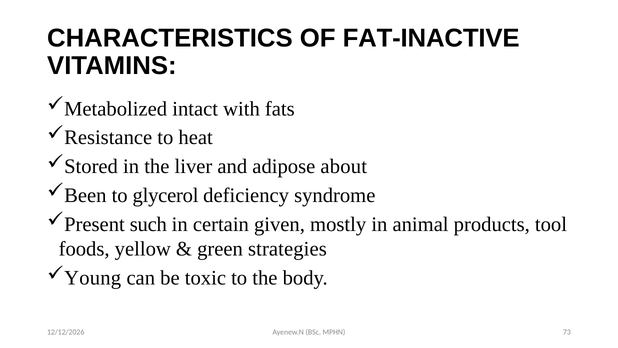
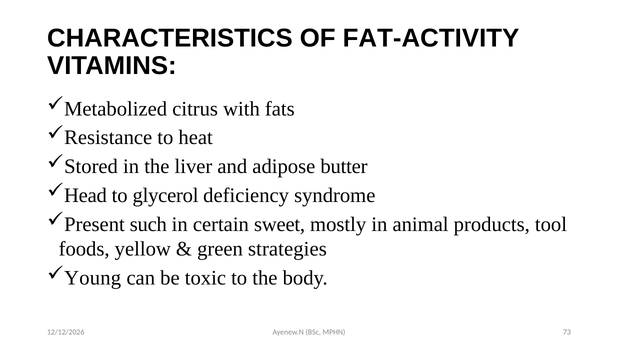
FAT-INACTIVE: FAT-INACTIVE -> FAT-ACTIVITY
intact: intact -> citrus
about: about -> butter
Been: Been -> Head
given: given -> sweet
